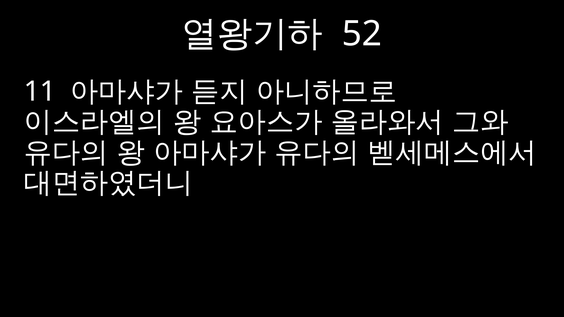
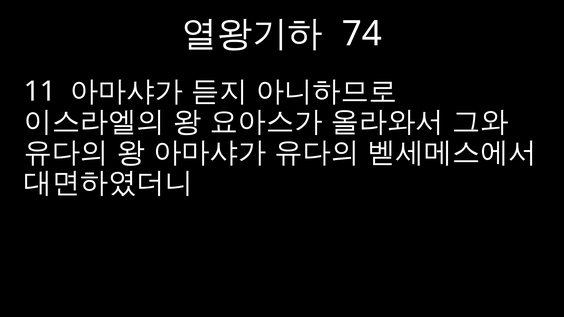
52: 52 -> 74
